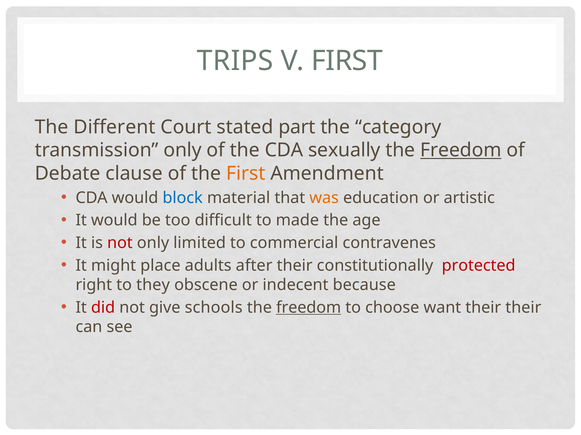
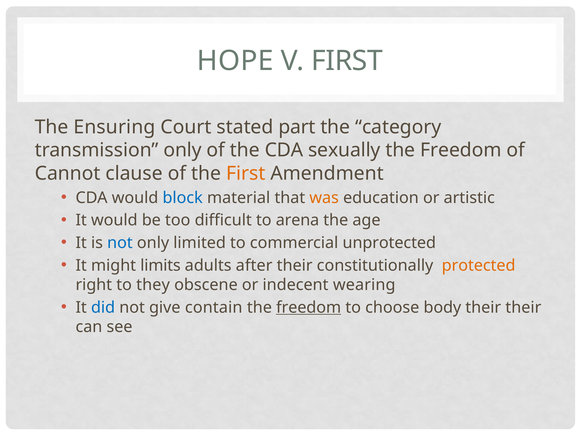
TRIPS: TRIPS -> HOPE
Different: Different -> Ensuring
Freedom at (461, 150) underline: present -> none
Debate: Debate -> Cannot
made: made -> arena
not at (120, 243) colour: red -> blue
contravenes: contravenes -> unprotected
place: place -> limits
protected colour: red -> orange
because: because -> wearing
did colour: red -> blue
schools: schools -> contain
want: want -> body
